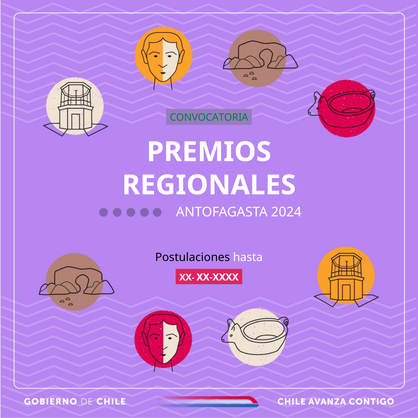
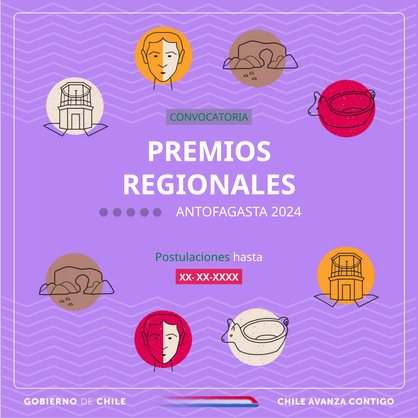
Postulaciones colour: black -> green
